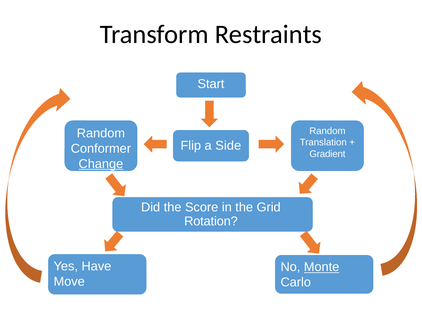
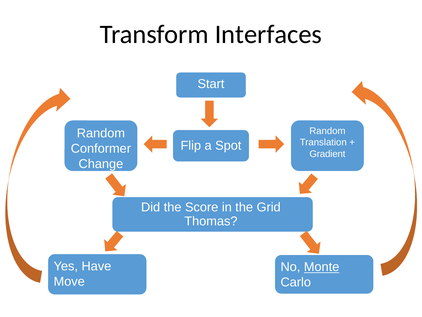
Restraints: Restraints -> Interfaces
Side: Side -> Spot
Change underline: present -> none
Rotation: Rotation -> Thomas
